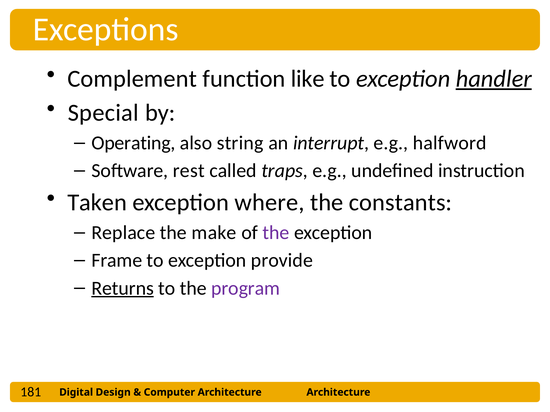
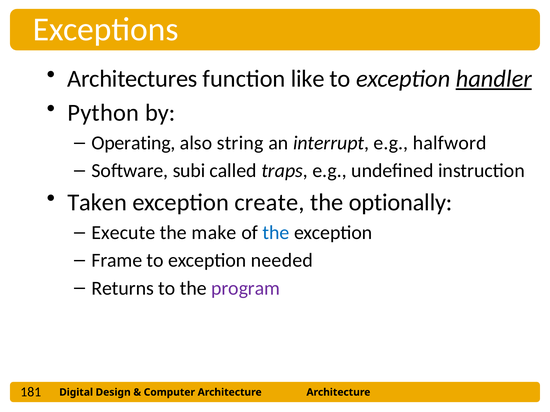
Complement: Complement -> Architectures
Special: Special -> Python
rest: rest -> subi
where: where -> create
constants: constants -> optionally
Replace: Replace -> Execute
the at (276, 233) colour: purple -> blue
provide: provide -> needed
Returns underline: present -> none
